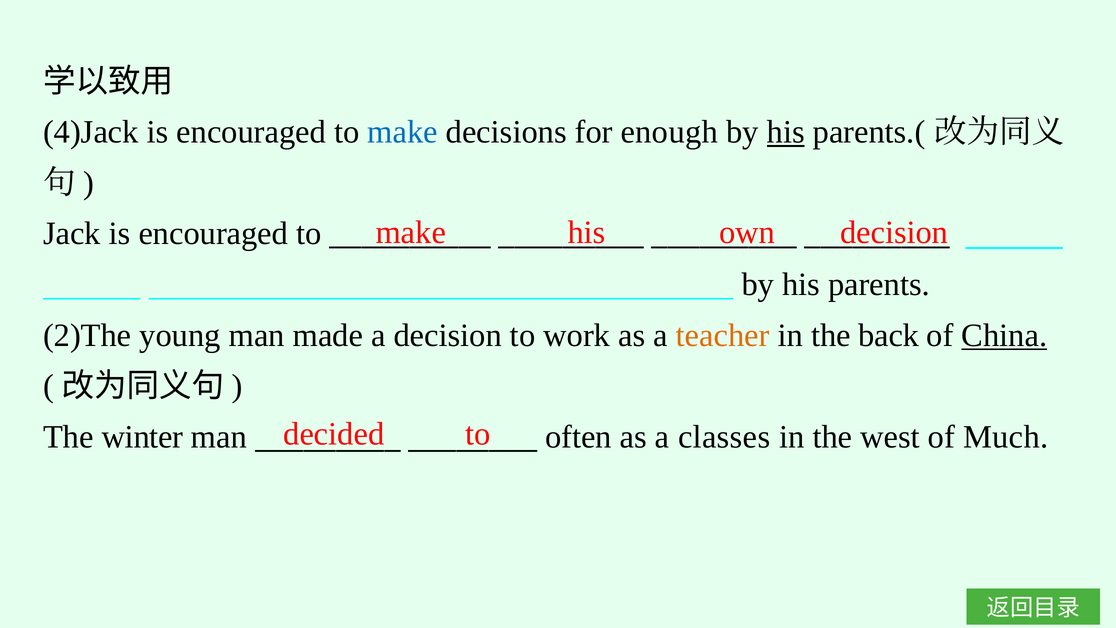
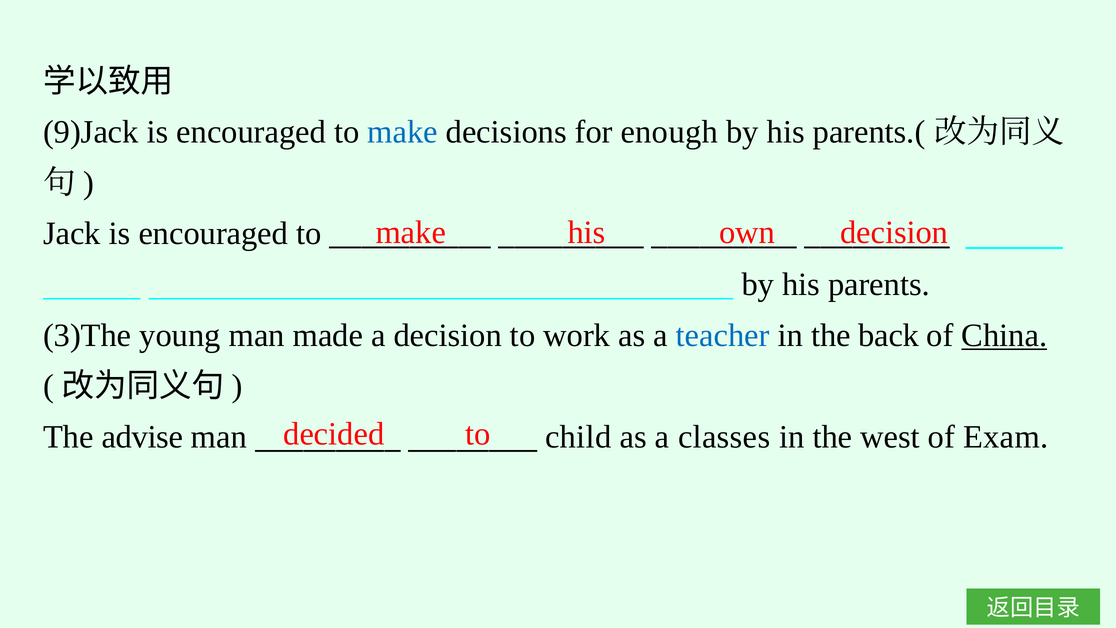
4)Jack: 4)Jack -> 9)Jack
his at (786, 132) underline: present -> none
2)The: 2)The -> 3)The
teacher colour: orange -> blue
winter: winter -> advise
often: often -> child
Much: Much -> Exam
